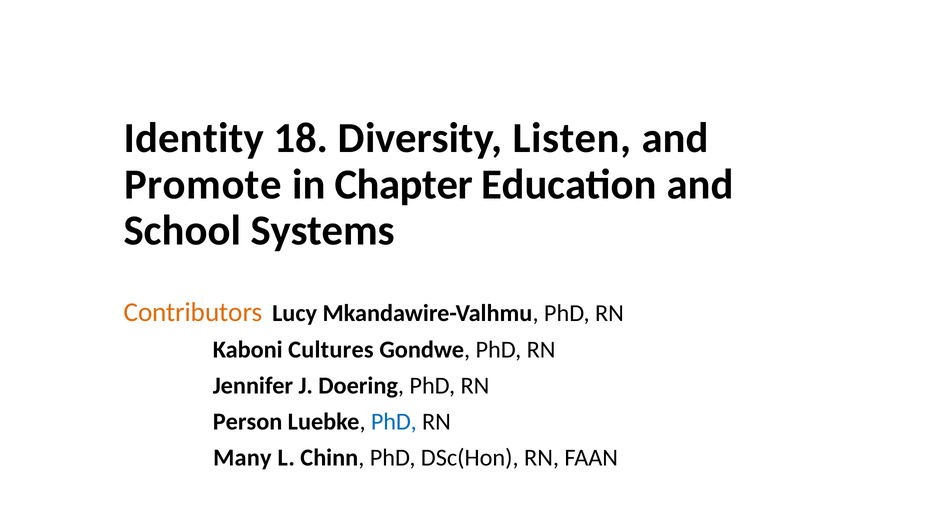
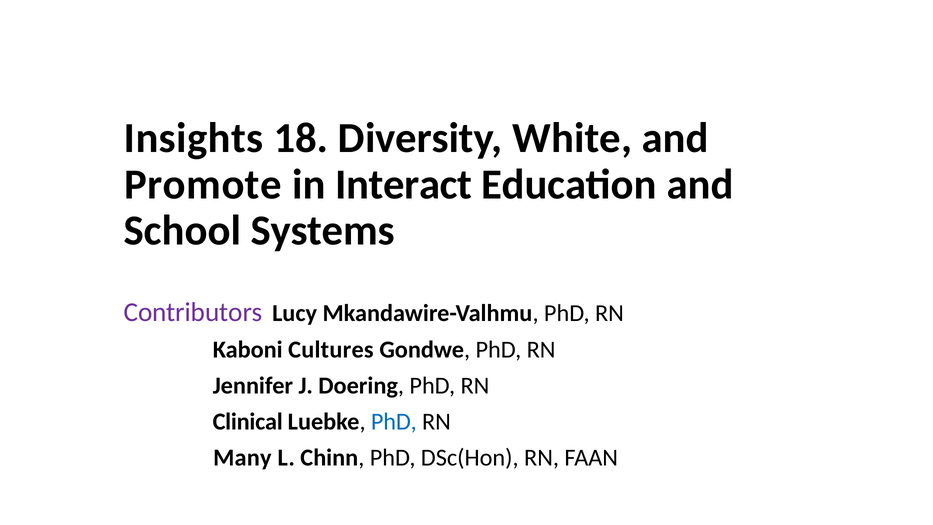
Identity: Identity -> Insights
Listen: Listen -> White
Chapter: Chapter -> Interact
Contributors colour: orange -> purple
Person: Person -> Clinical
